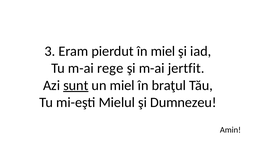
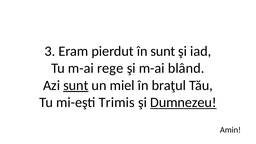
în miel: miel -> sunt
jertfit: jertfit -> blând
Mielul: Mielul -> Trimis
Dumnezeu underline: none -> present
